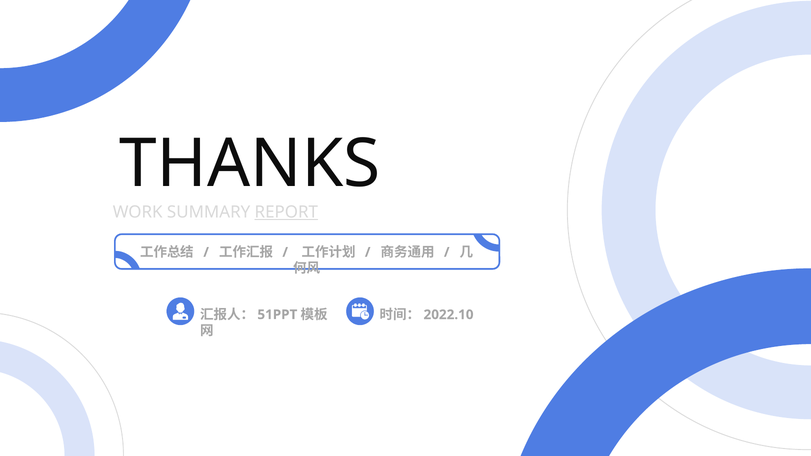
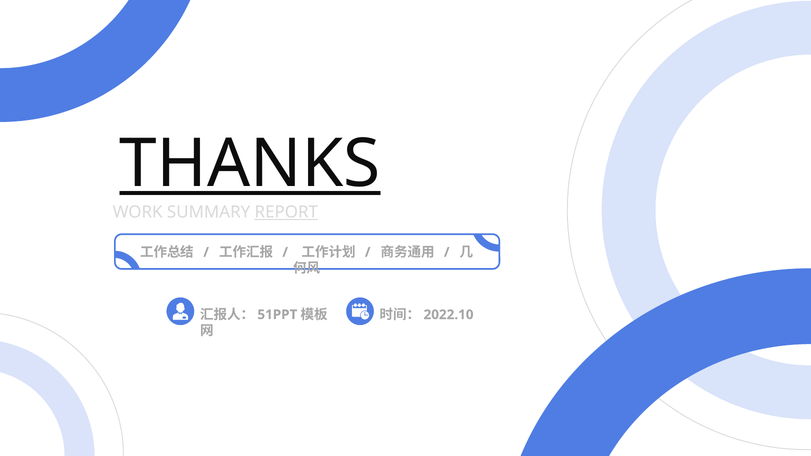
THANKS underline: none -> present
